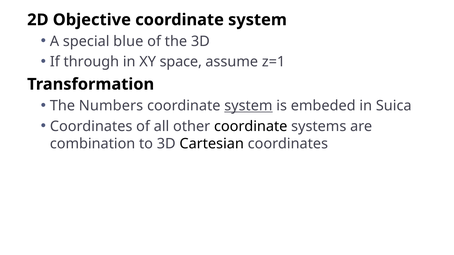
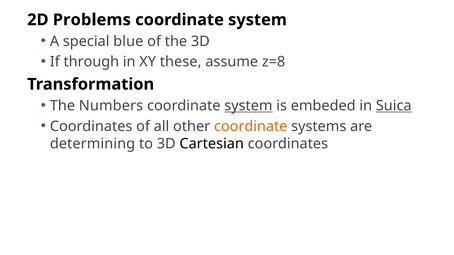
Objective: Objective -> Problems
space: space -> these
z=1: z=1 -> z=8
Suica underline: none -> present
coordinate at (251, 126) colour: black -> orange
combination: combination -> determining
